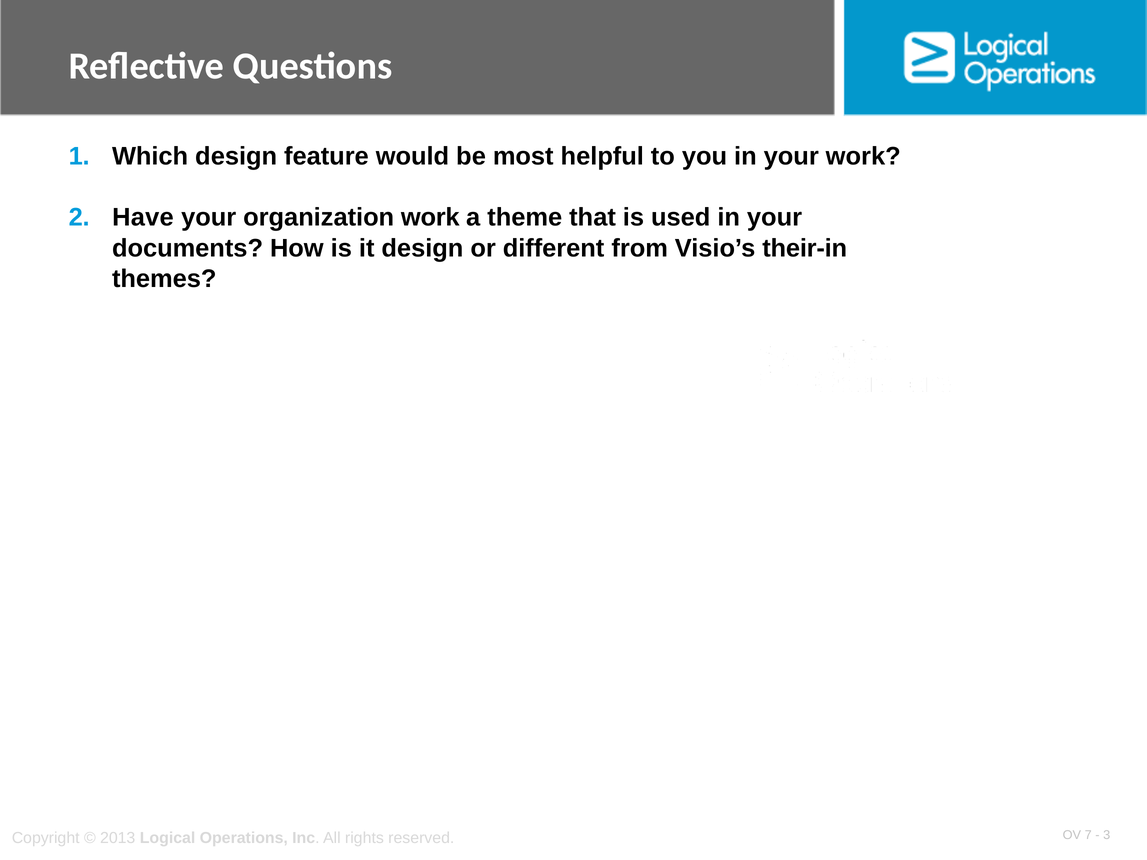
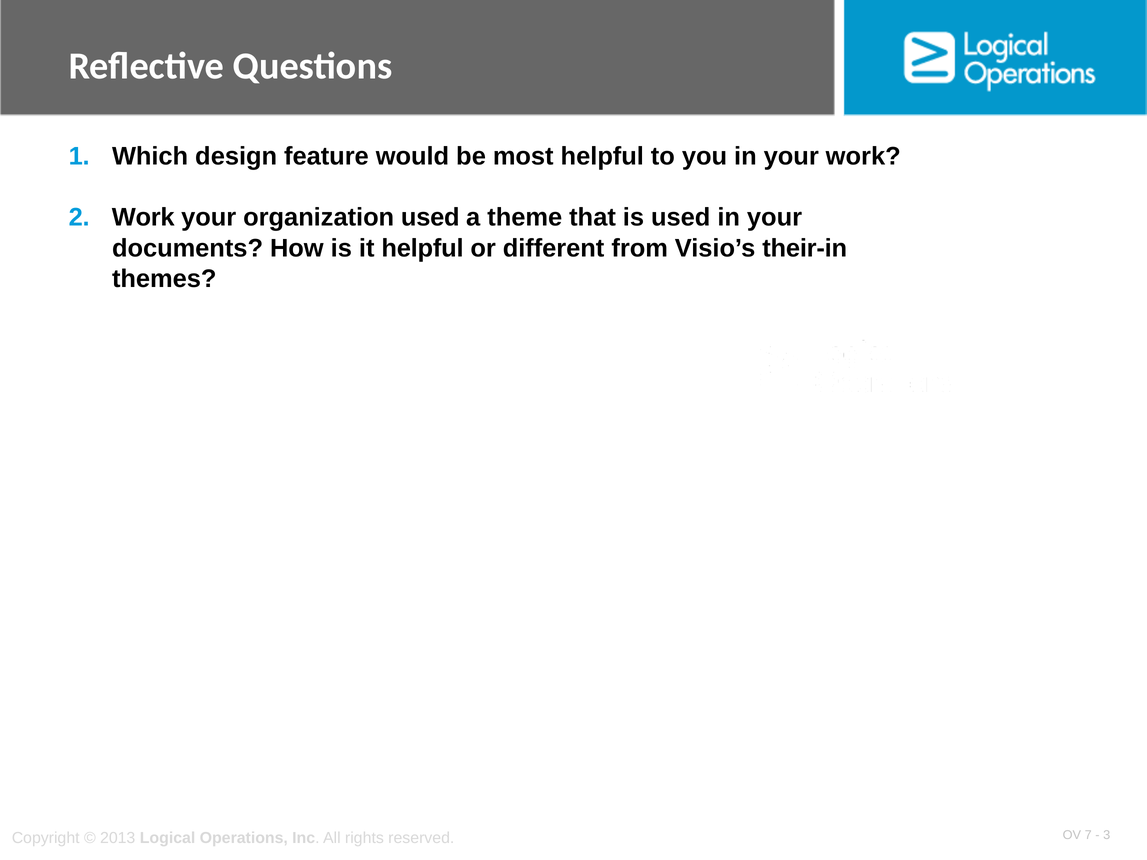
2 Have: Have -> Work
organization work: work -> used
it design: design -> helpful
